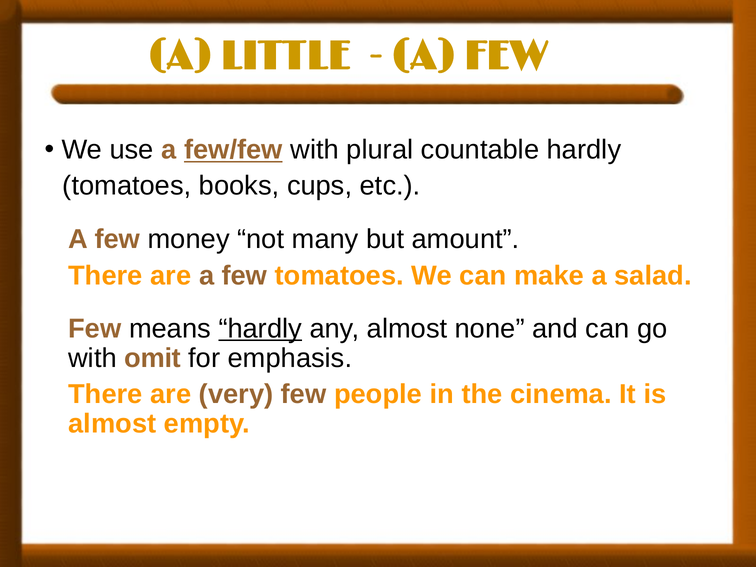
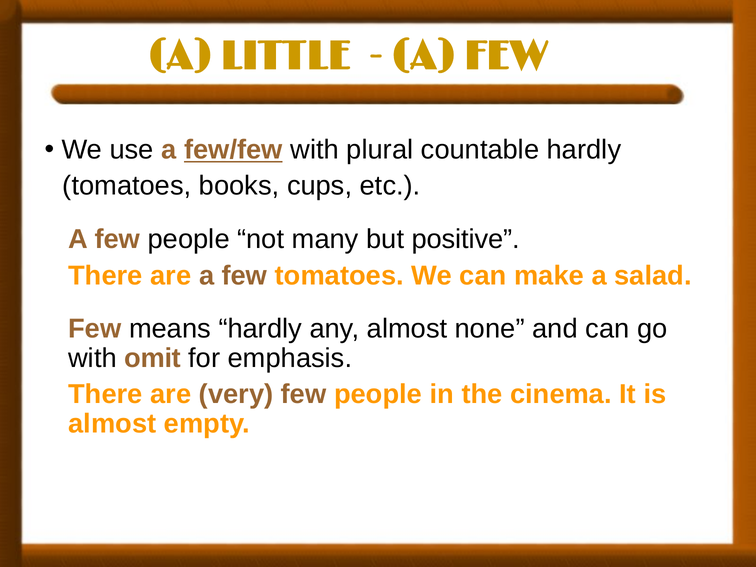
A few money: money -> people
amount: amount -> positive
hardly at (260, 329) underline: present -> none
